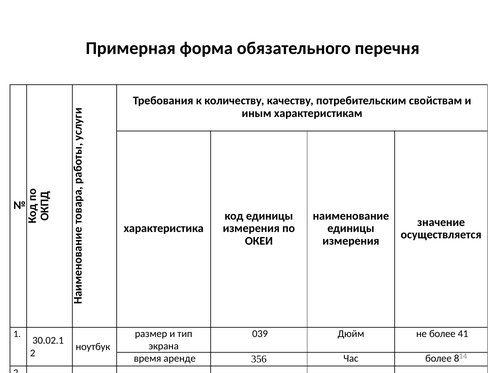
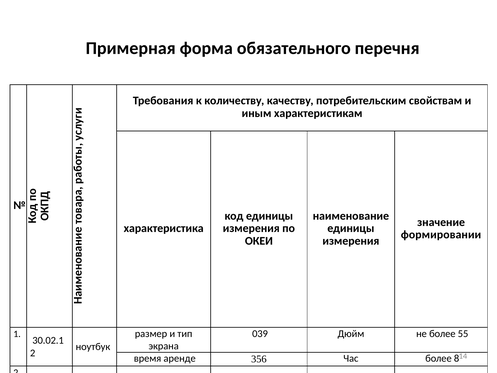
осуществляется: осуществляется -> формировании
41: 41 -> 55
